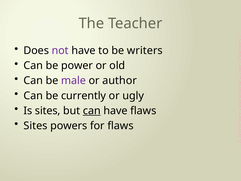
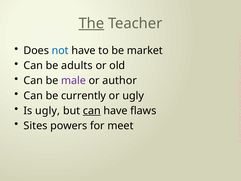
The underline: none -> present
not colour: purple -> blue
writers: writers -> market
power: power -> adults
Is sites: sites -> ugly
for flaws: flaws -> meet
